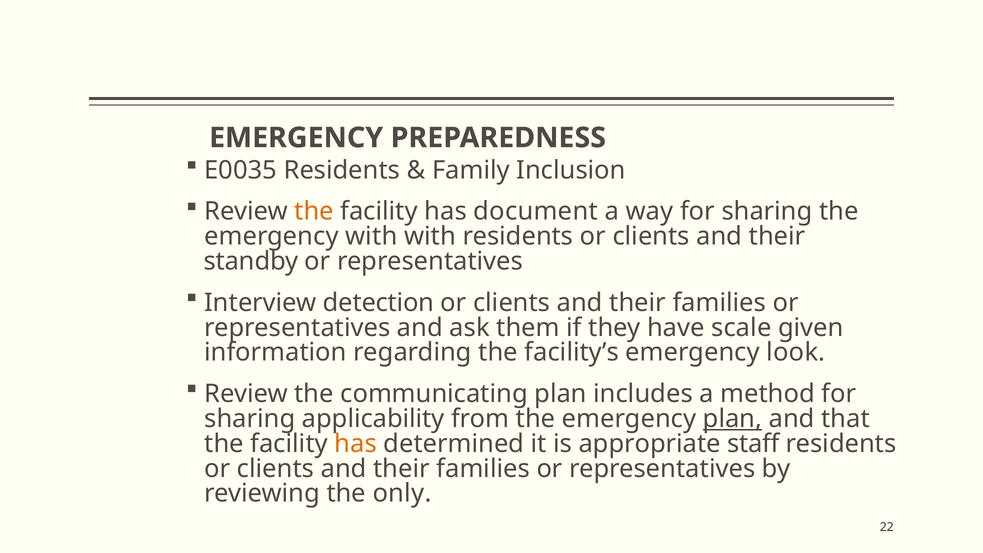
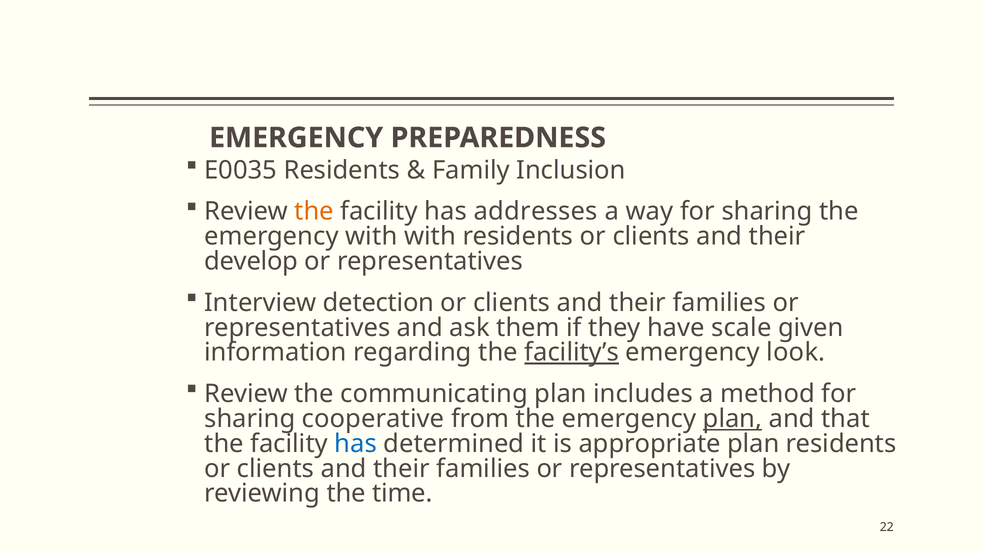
document: document -> addresses
standby: standby -> develop
facility’s underline: none -> present
applicability: applicability -> cooperative
has at (356, 444) colour: orange -> blue
appropriate staff: staff -> plan
only: only -> time
